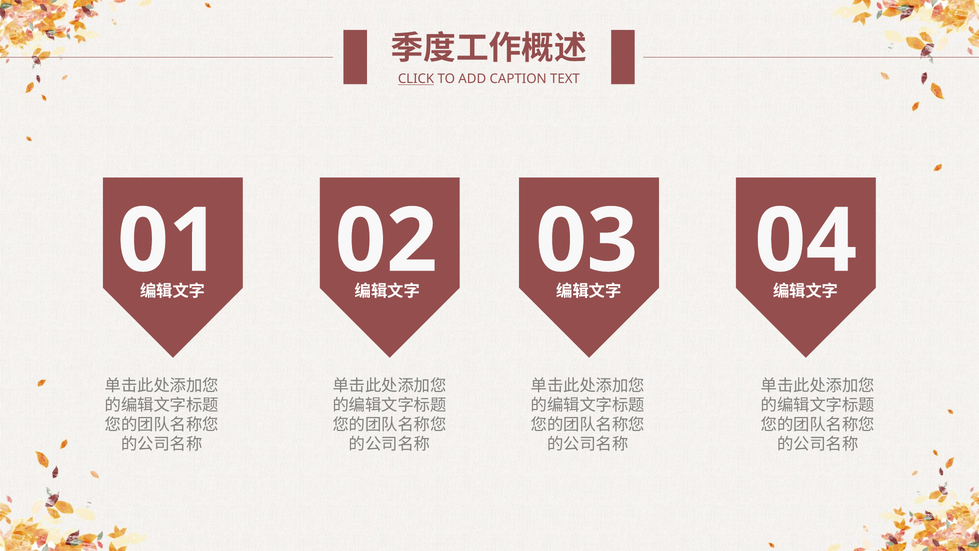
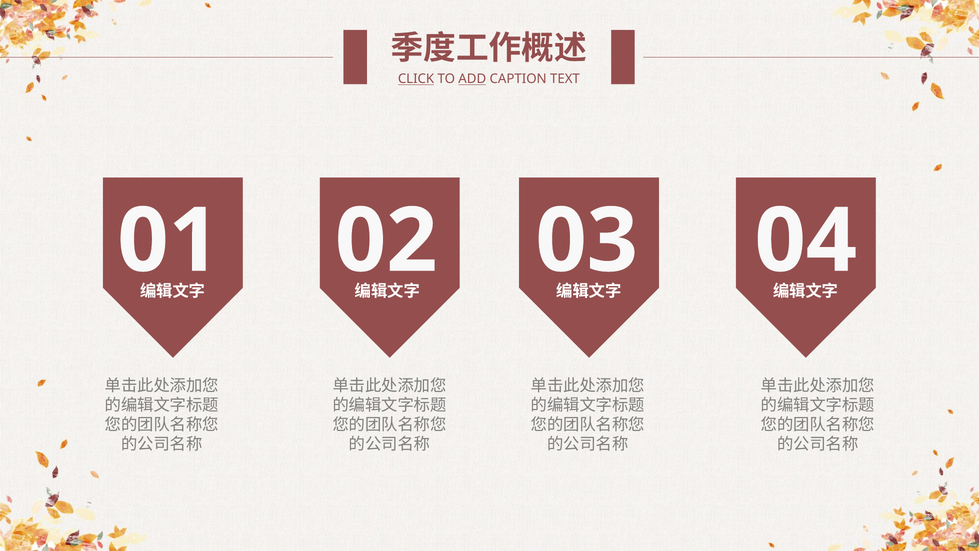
ADD underline: none -> present
